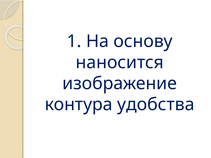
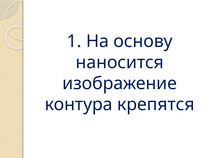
удобства: удобства -> крепятся
